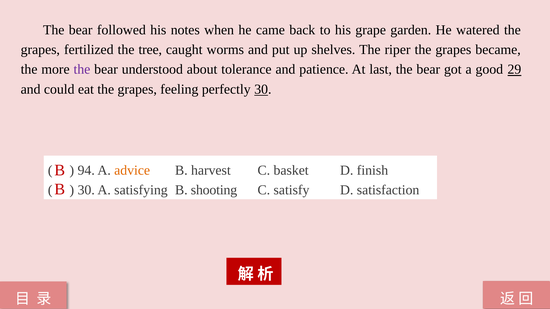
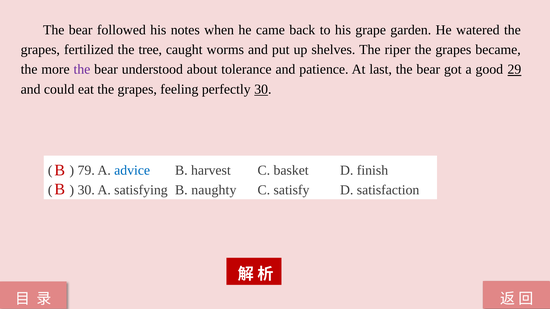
94: 94 -> 79
advice colour: orange -> blue
shooting: shooting -> naughty
